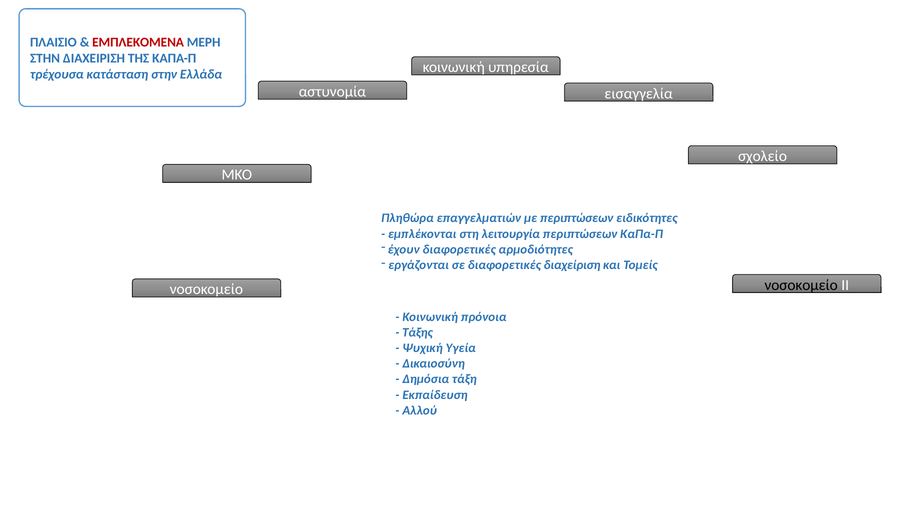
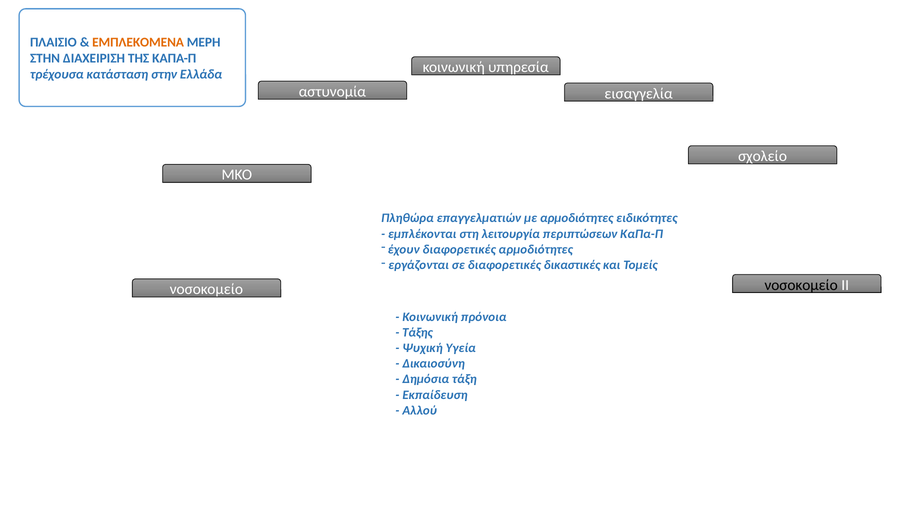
ΕΜΠΛΕΚΟΜΕΝΑ colour: red -> orange
με περιπτώσεων: περιπτώσεων -> αρμοδιότητες
διαχείριση: διαχείριση -> δικαστικές
